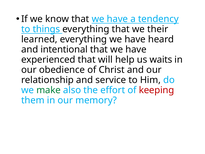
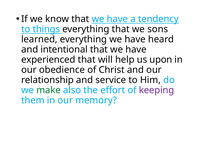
their: their -> sons
waits: waits -> upon
keeping colour: red -> purple
